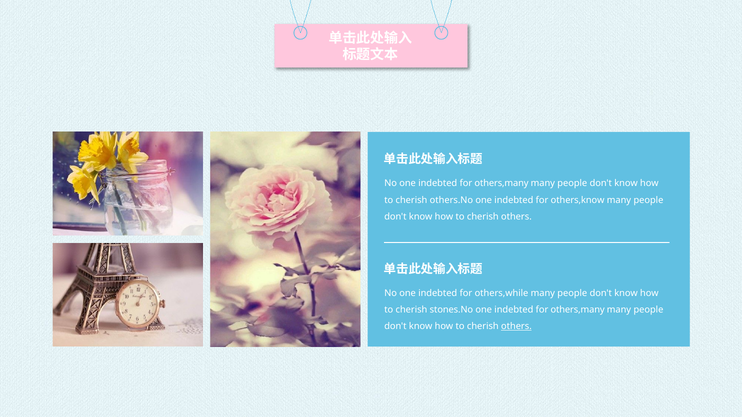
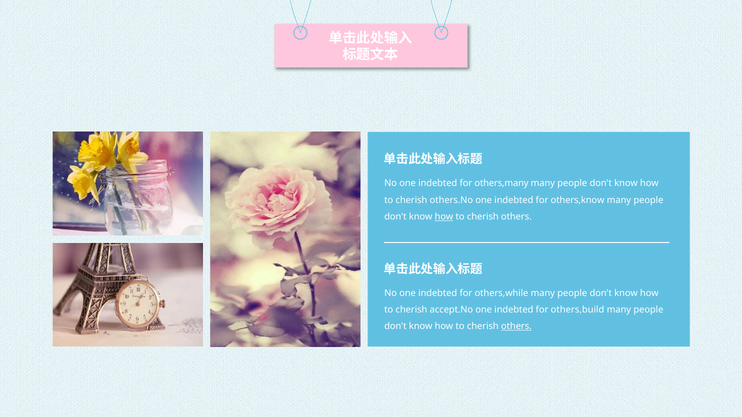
how at (444, 217) underline: none -> present
stones.No: stones.No -> accept.No
others,many at (578, 310): others,many -> others,build
